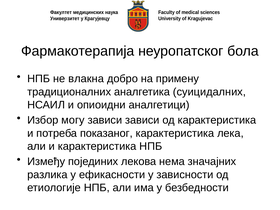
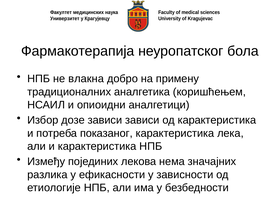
суицидалних: суицидалних -> коришћењем
могу: могу -> дозе
